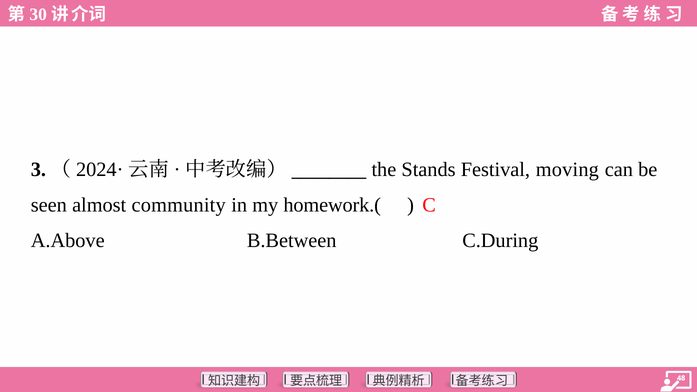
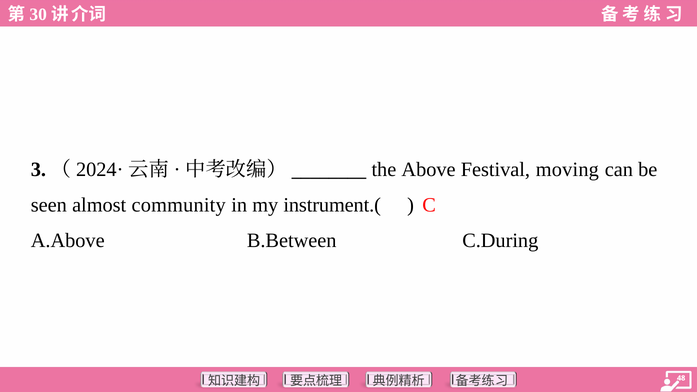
Stands: Stands -> Above
homework.(: homework.( -> instrument.(
